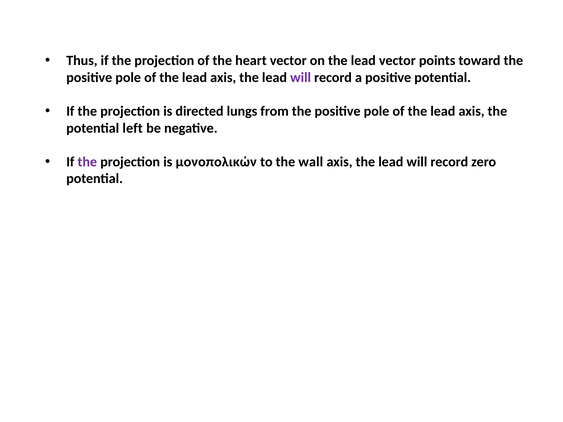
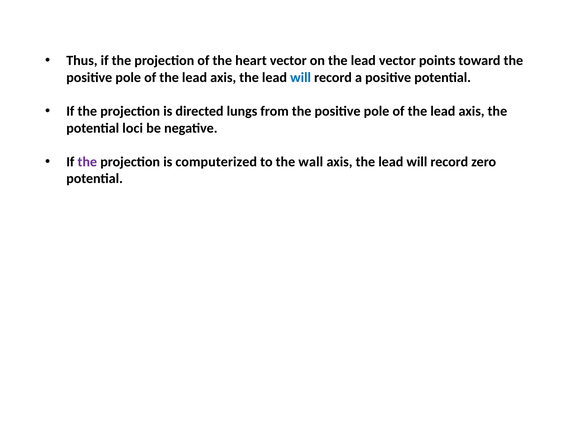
will at (301, 77) colour: purple -> blue
left: left -> loci
μονοπολικών: μονοπολικών -> computerized
